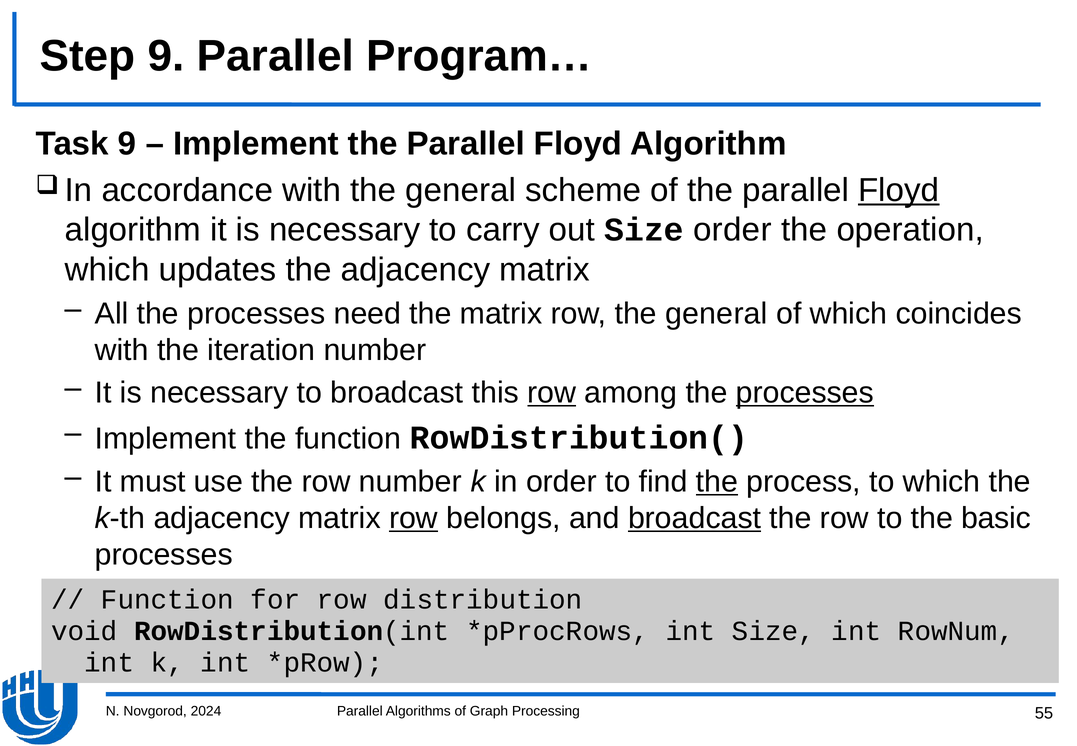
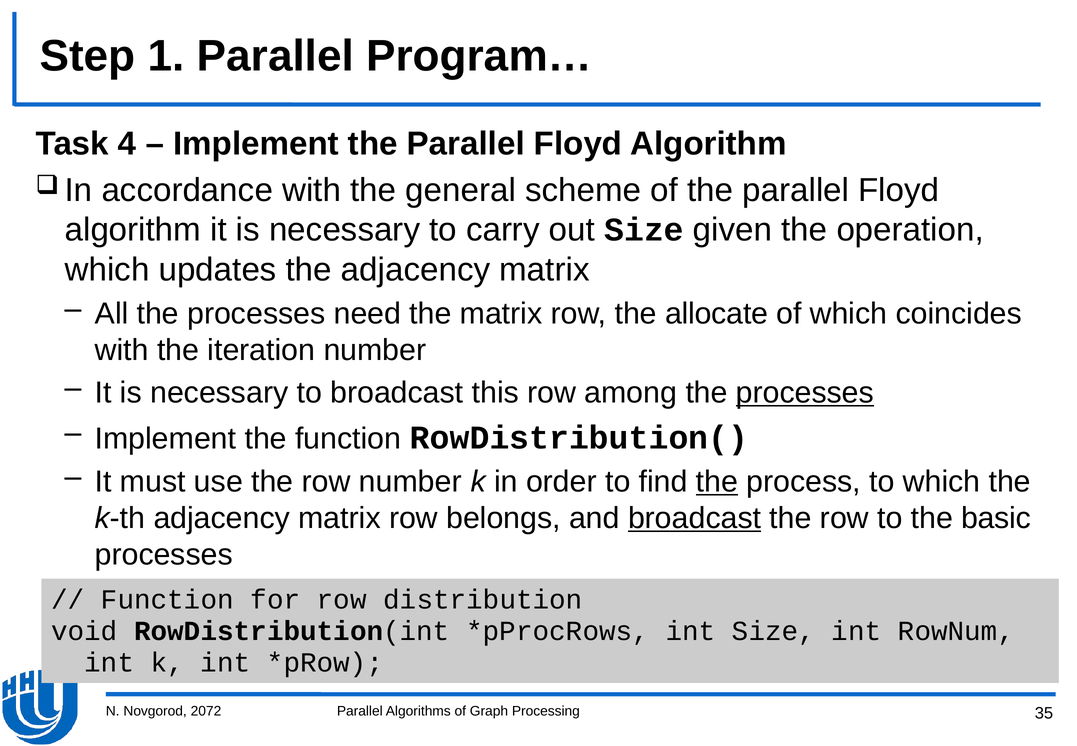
Step 9: 9 -> 1
Task 9: 9 -> 4
Floyd at (899, 190) underline: present -> none
Size order: order -> given
row the general: general -> allocate
row at (552, 393) underline: present -> none
row at (414, 518) underline: present -> none
2024: 2024 -> 2072
55: 55 -> 35
